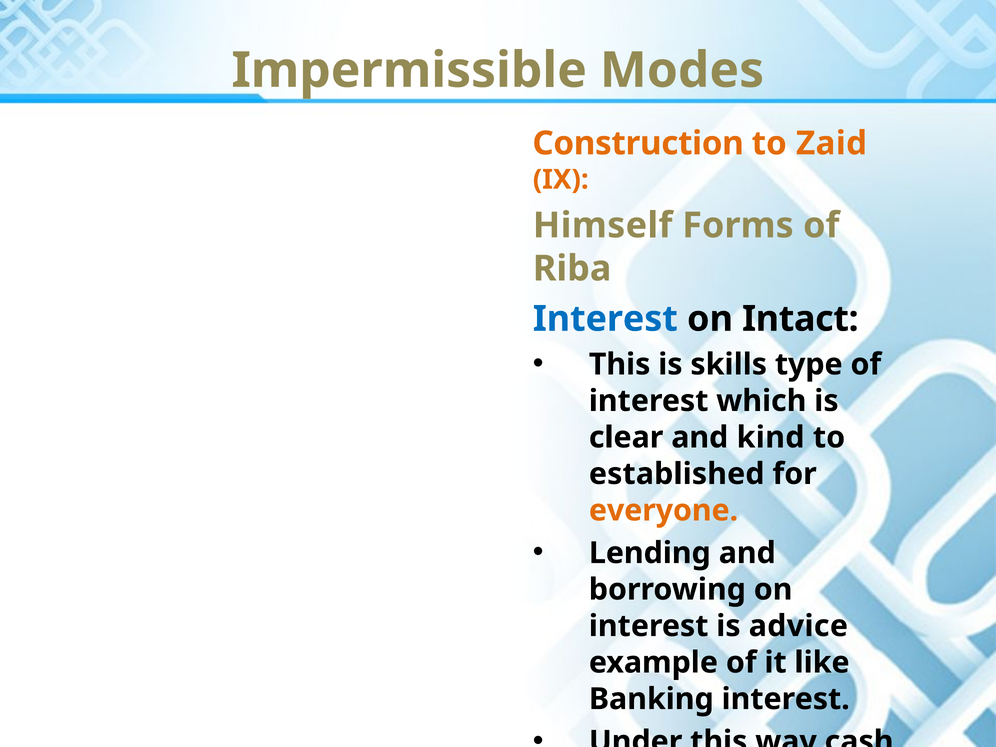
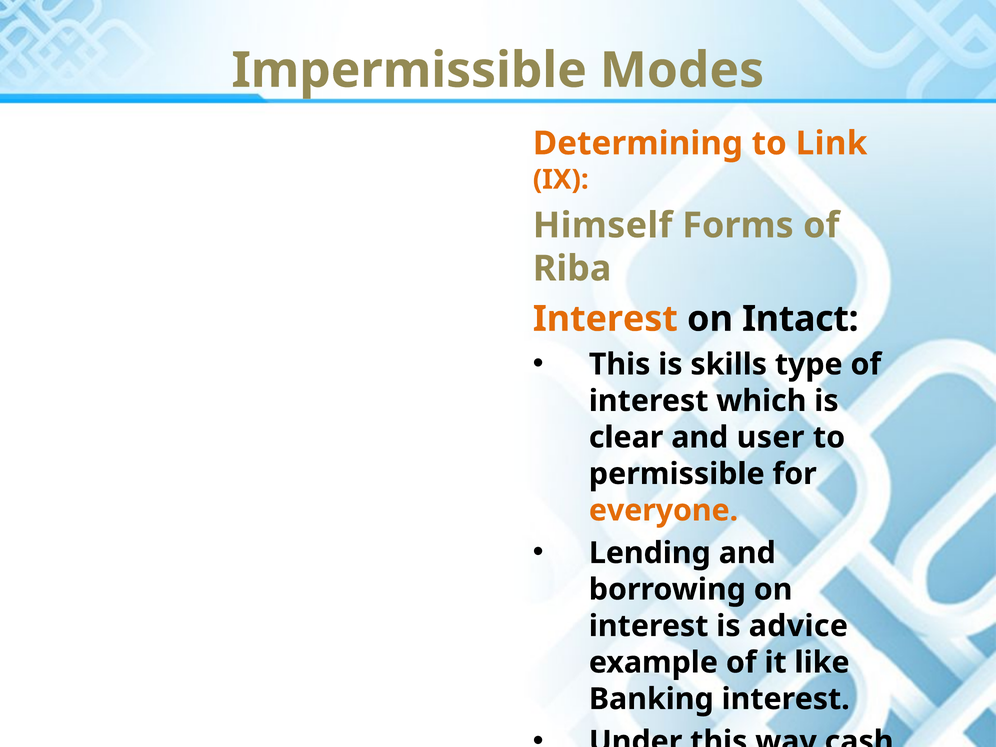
Construction: Construction -> Determining
Zaid: Zaid -> Link
Interest at (605, 319) colour: blue -> orange
kind: kind -> user
established: established -> permissible
